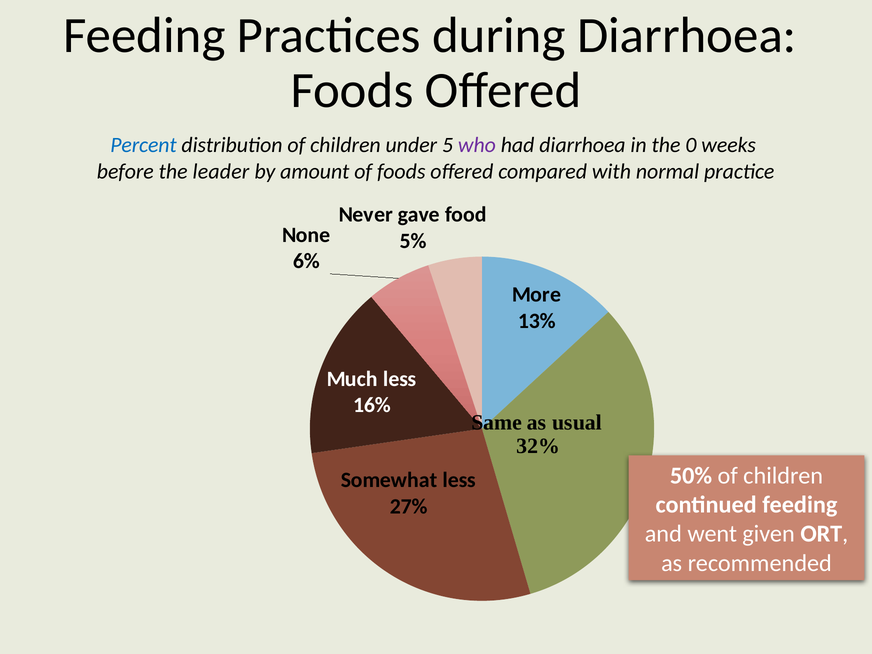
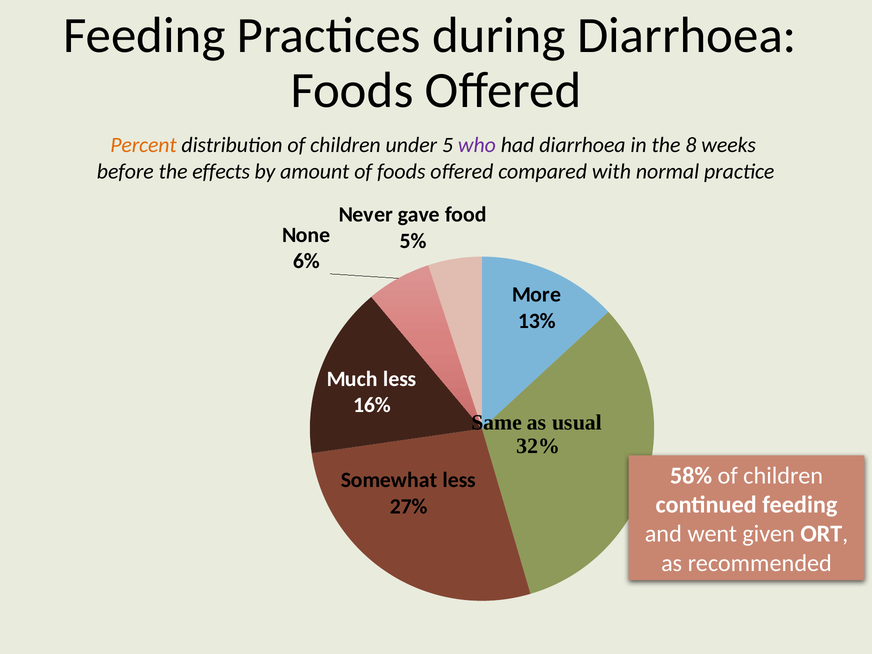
Percent colour: blue -> orange
0: 0 -> 8
leader: leader -> effects
50%: 50% -> 58%
